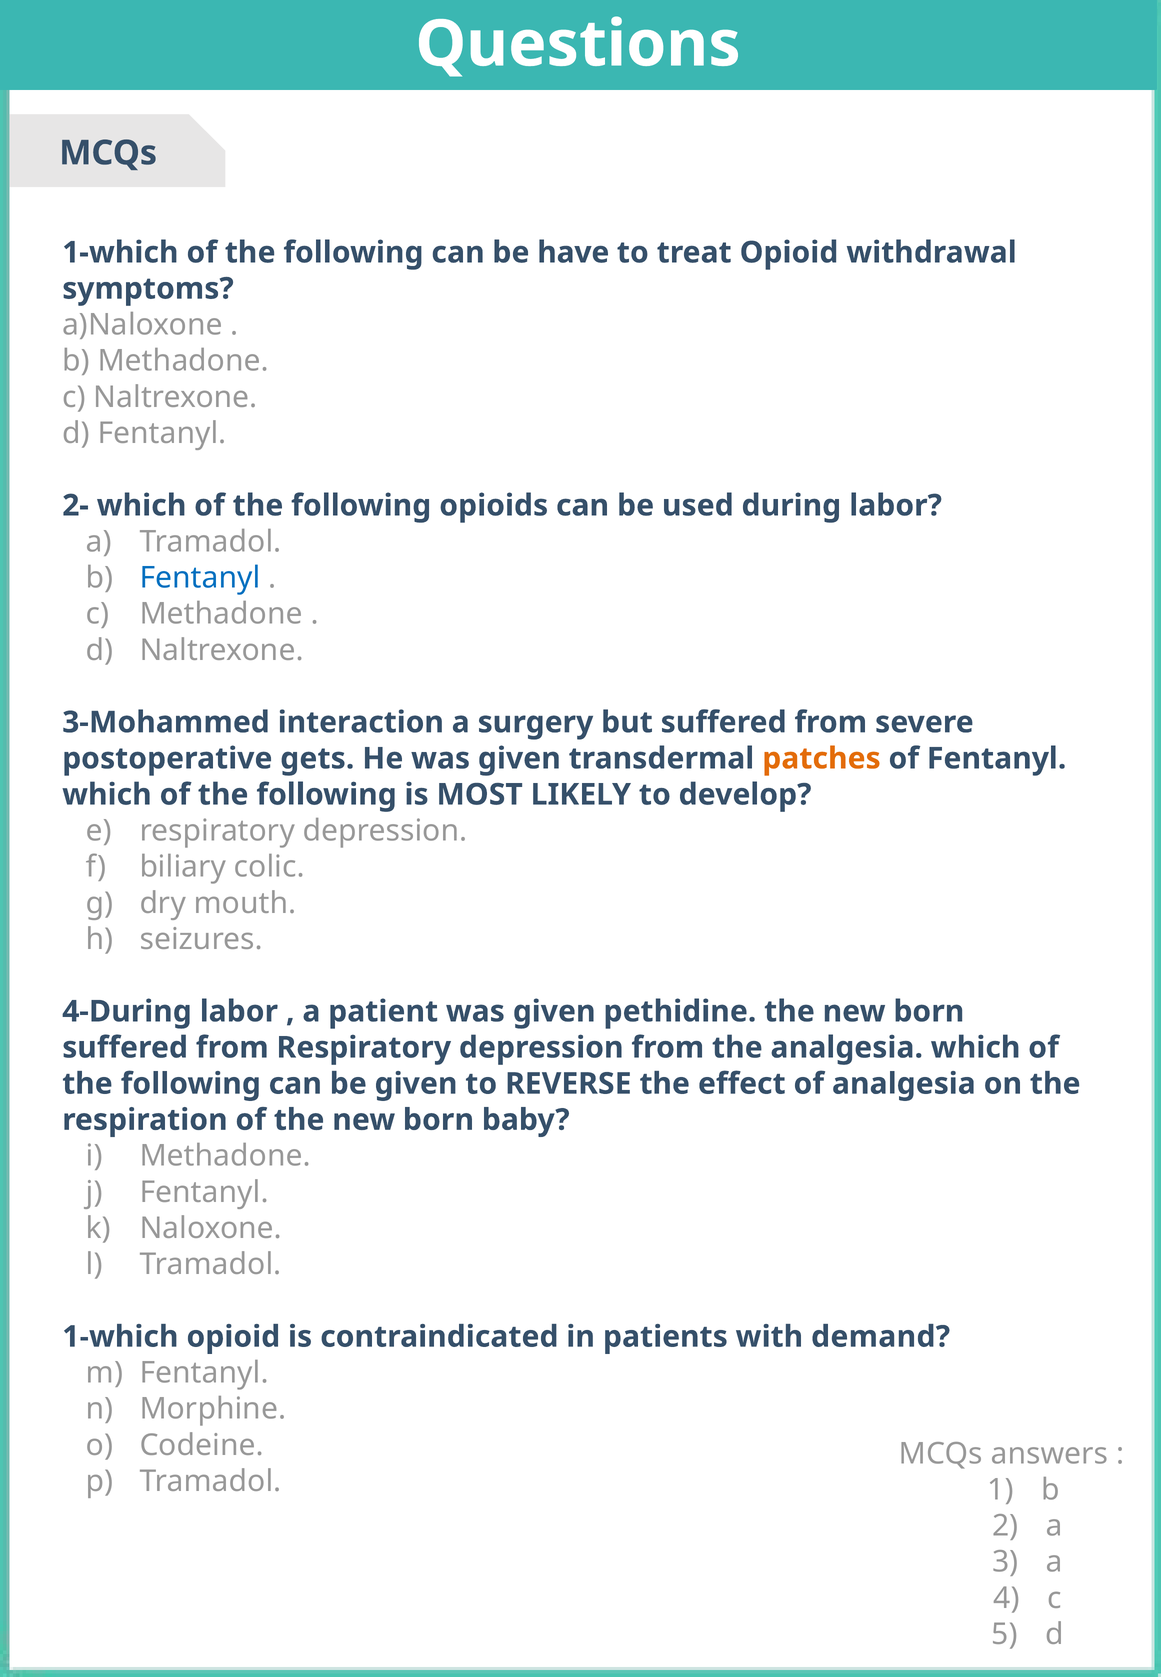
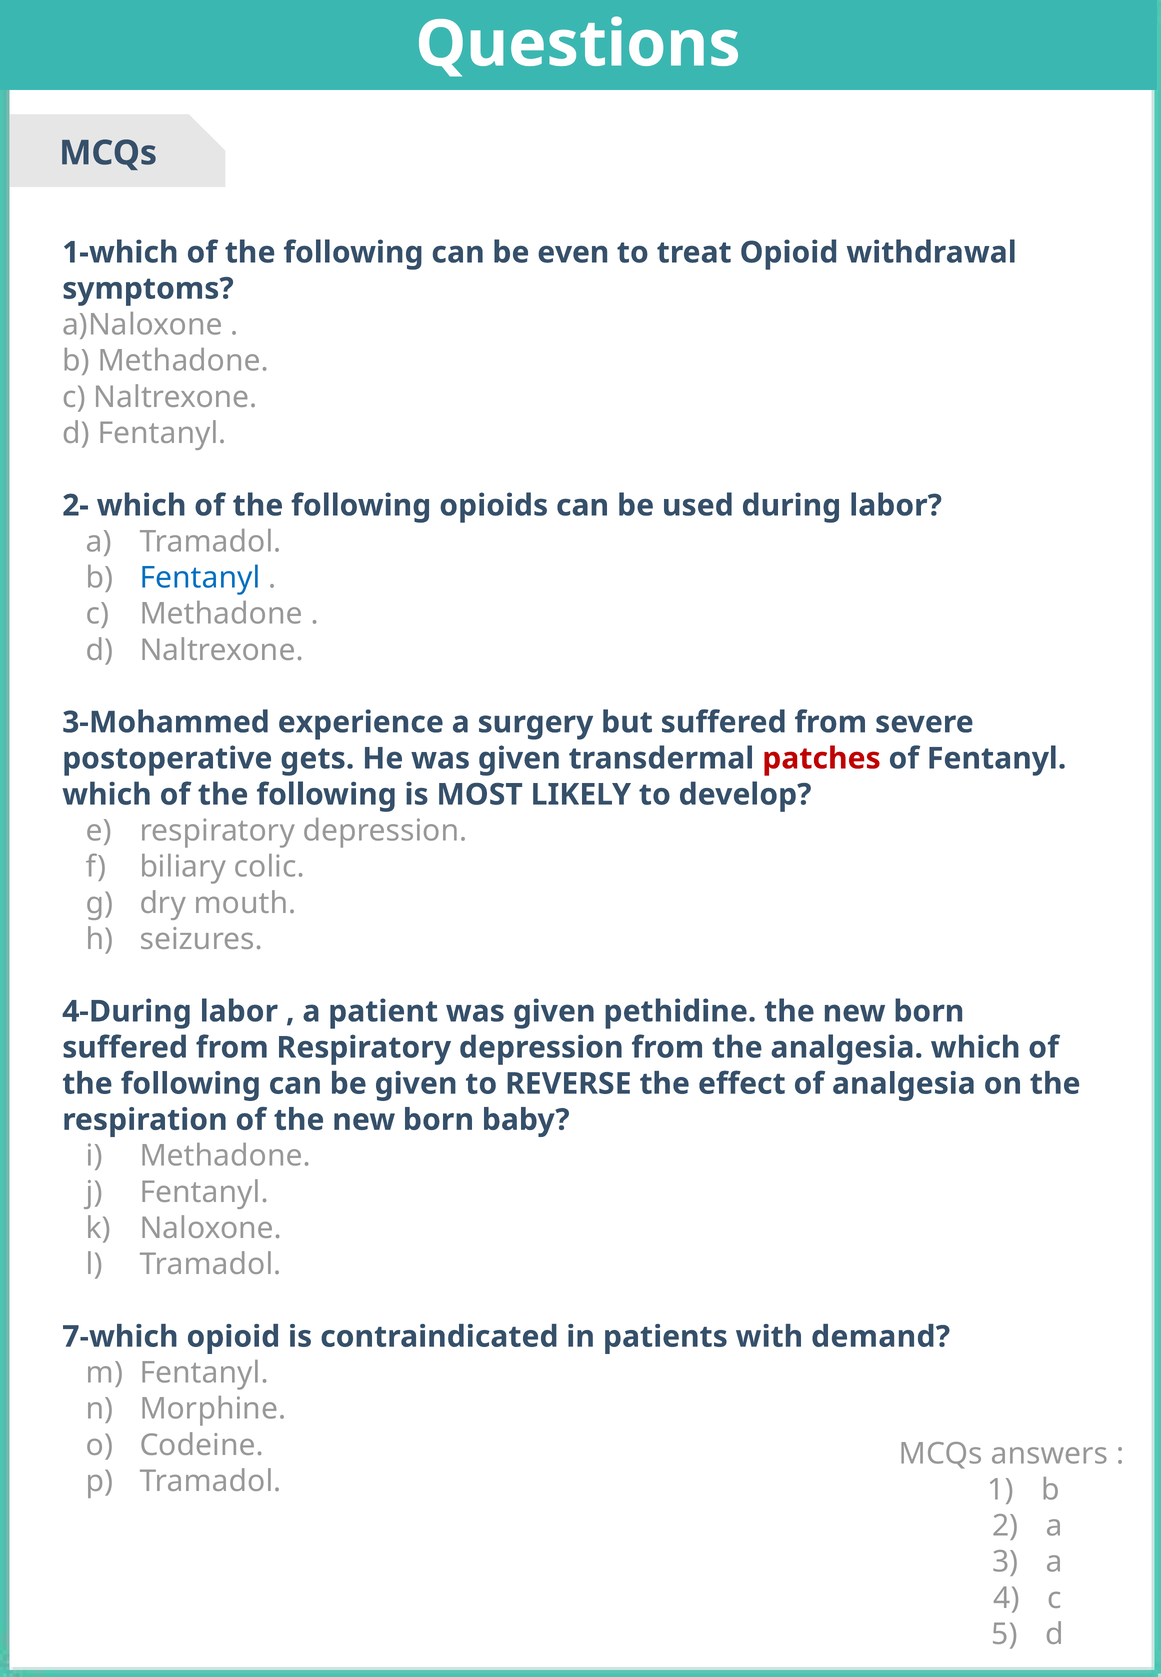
have: have -> even
interaction: interaction -> experience
patches colour: orange -> red
1-which at (120, 1337): 1-which -> 7-which
